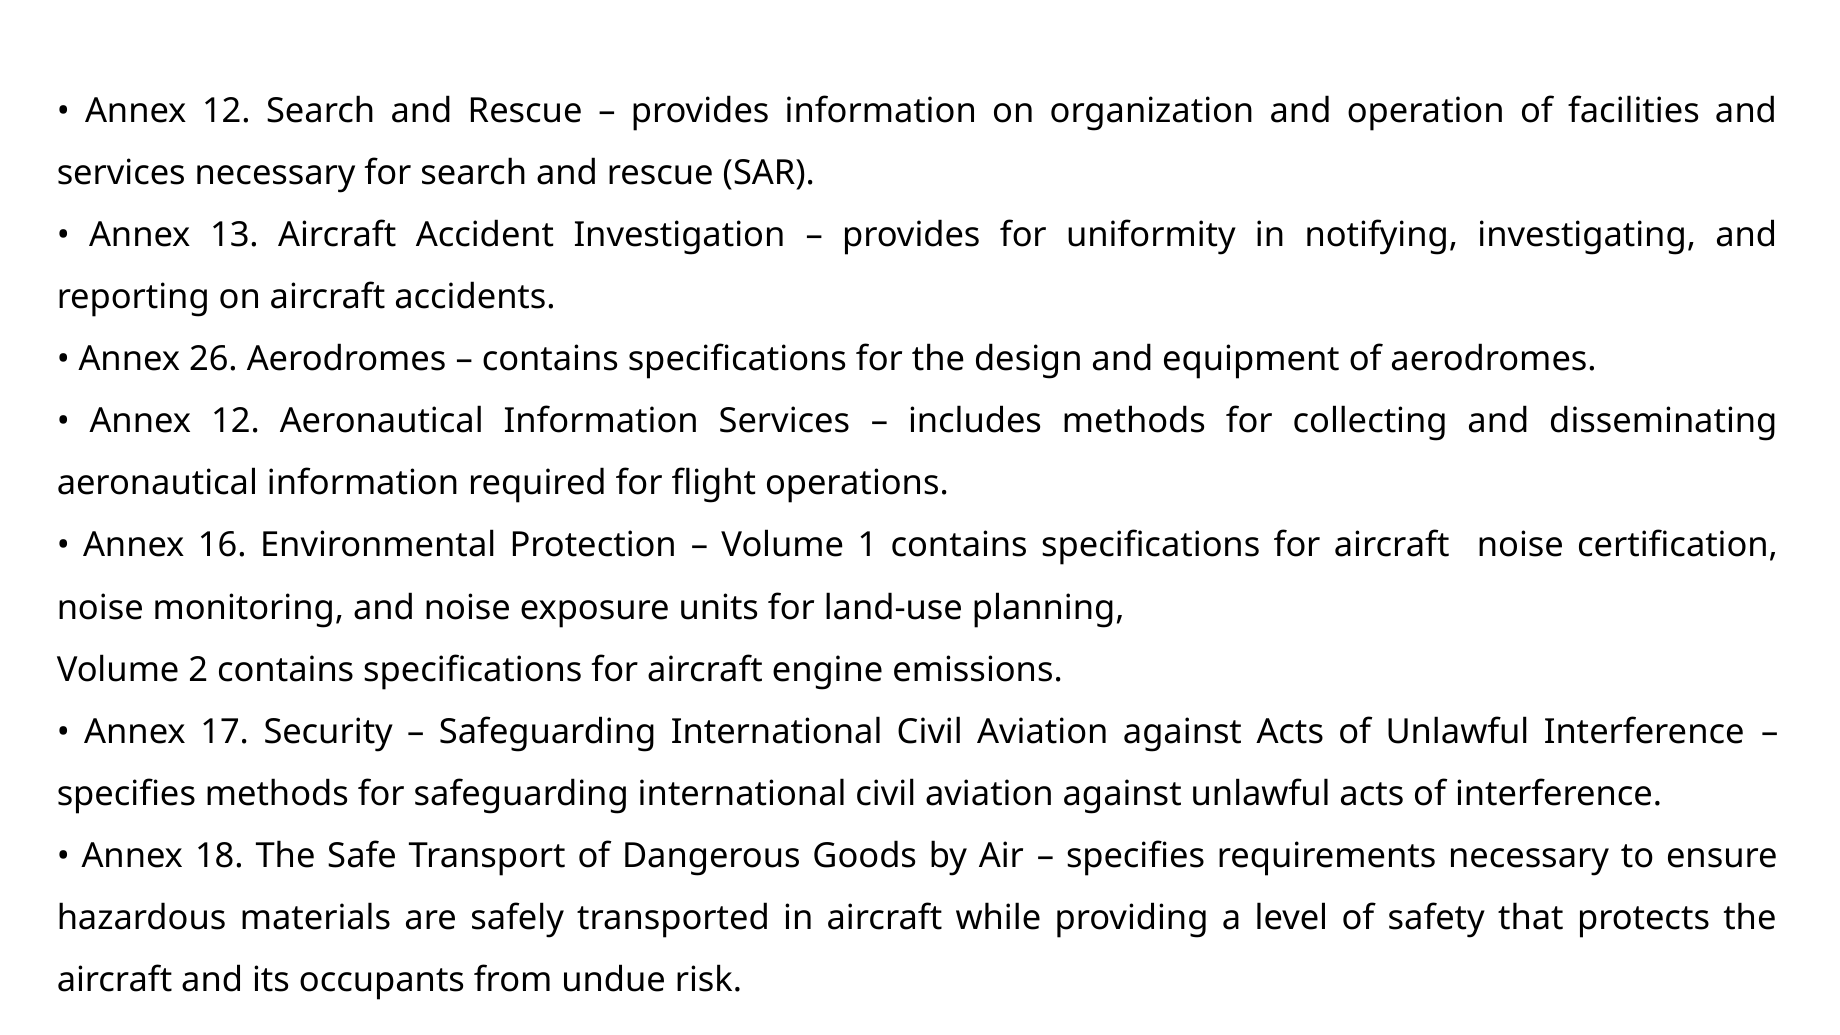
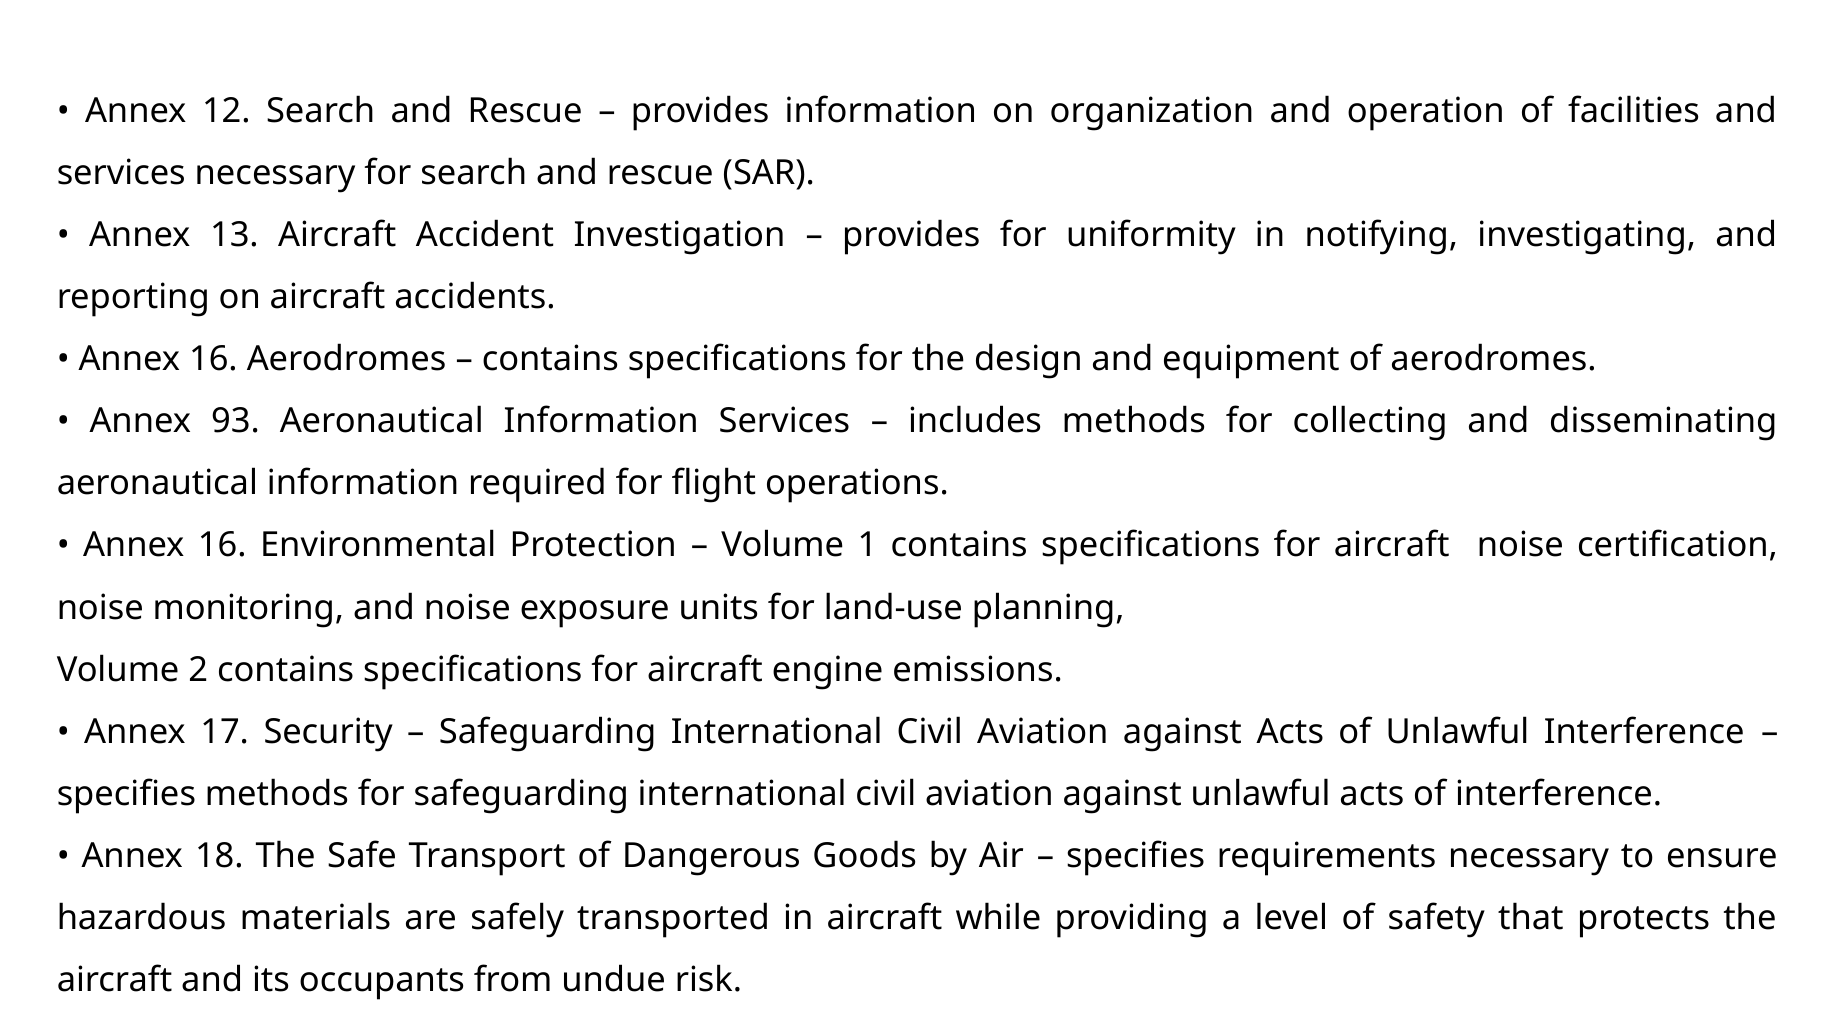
26 at (213, 359): 26 -> 16
12 at (235, 421): 12 -> 93
